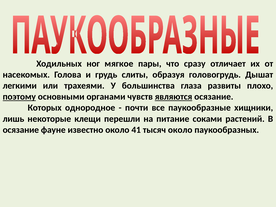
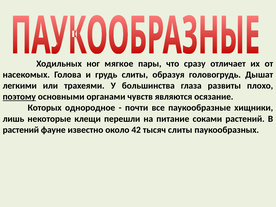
являются underline: present -> none
осязание at (21, 130): осязание -> растений
41: 41 -> 42
тысяч около: около -> слиты
